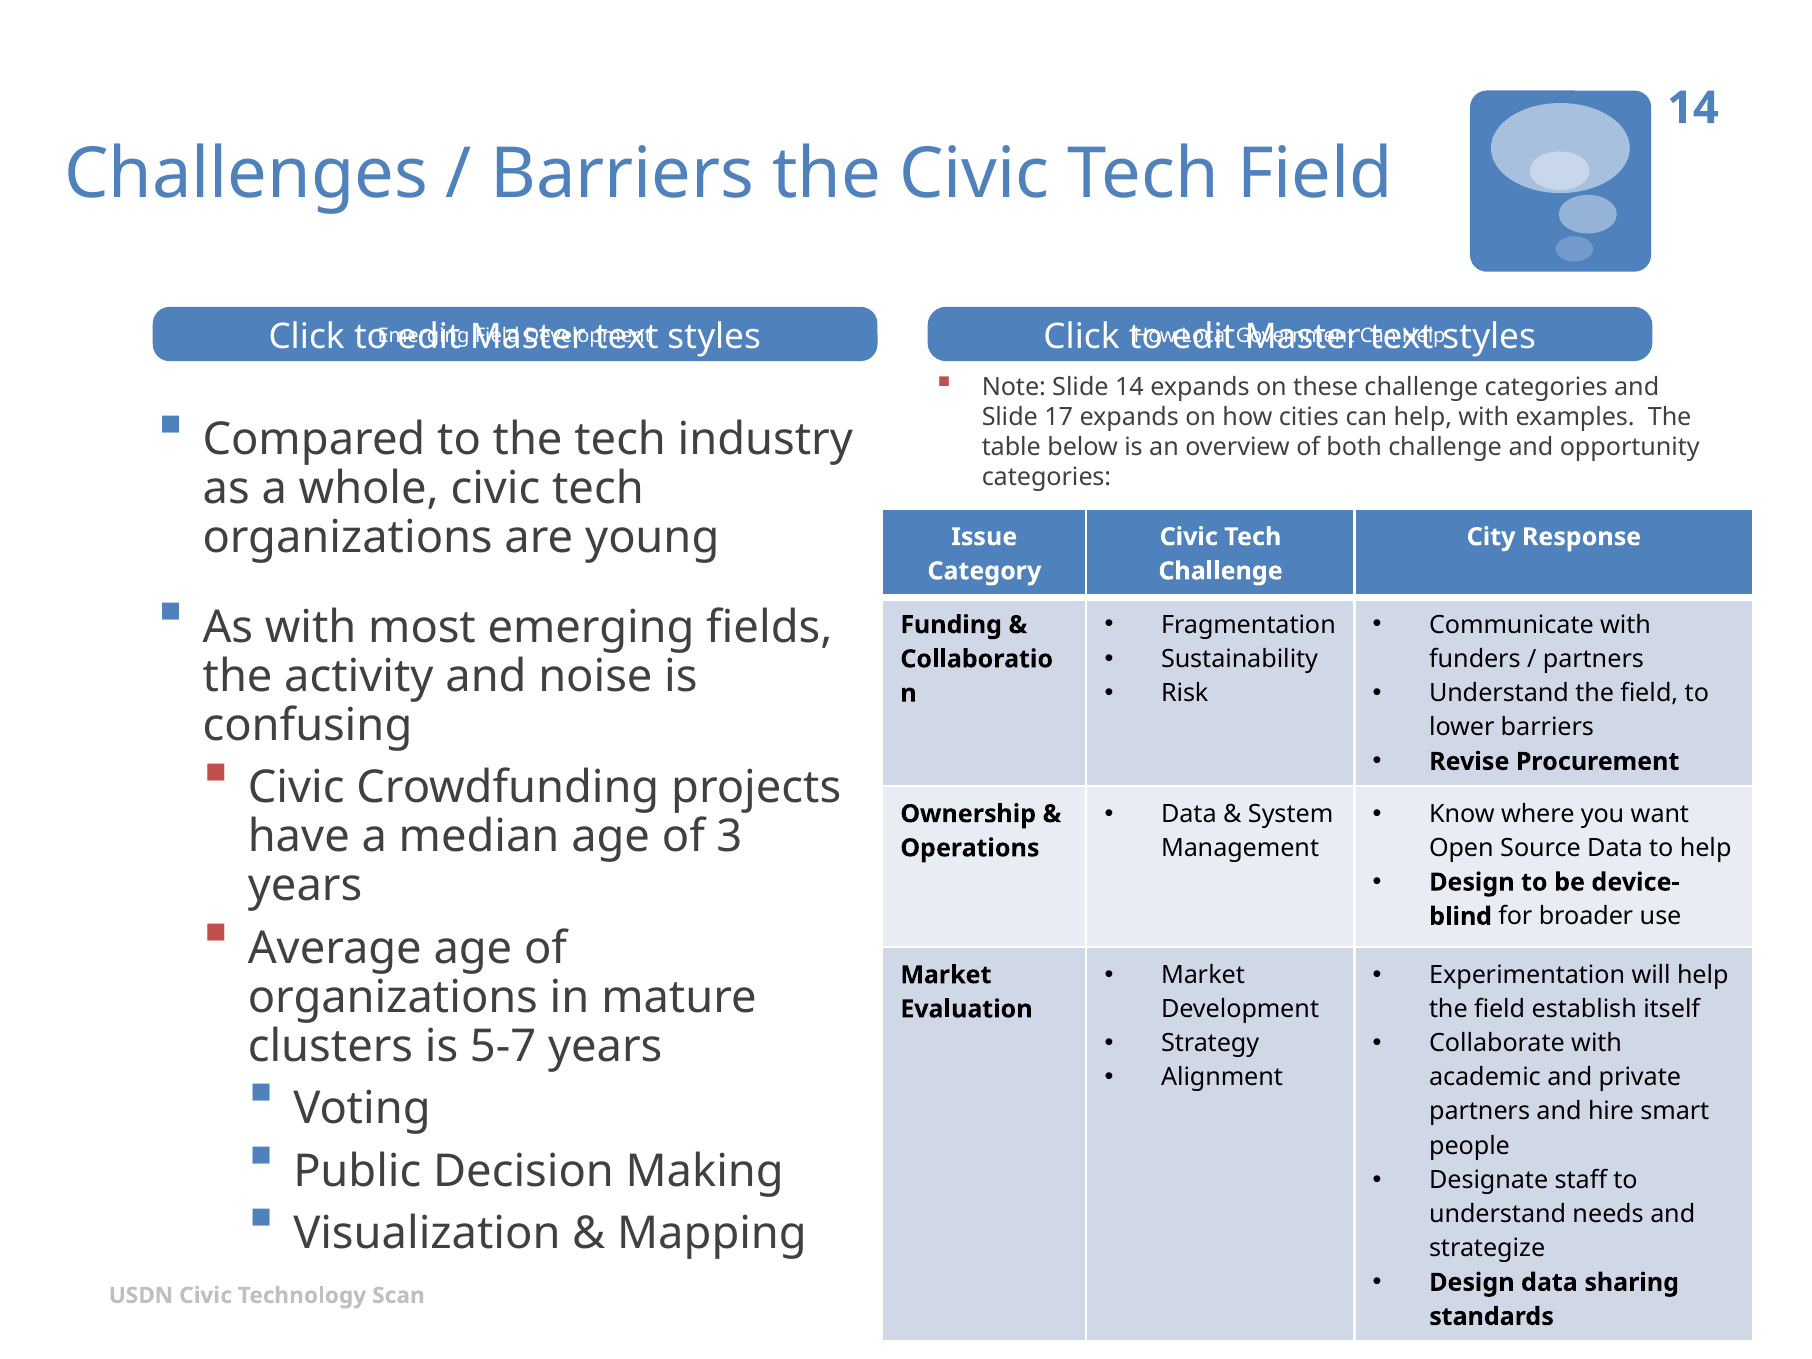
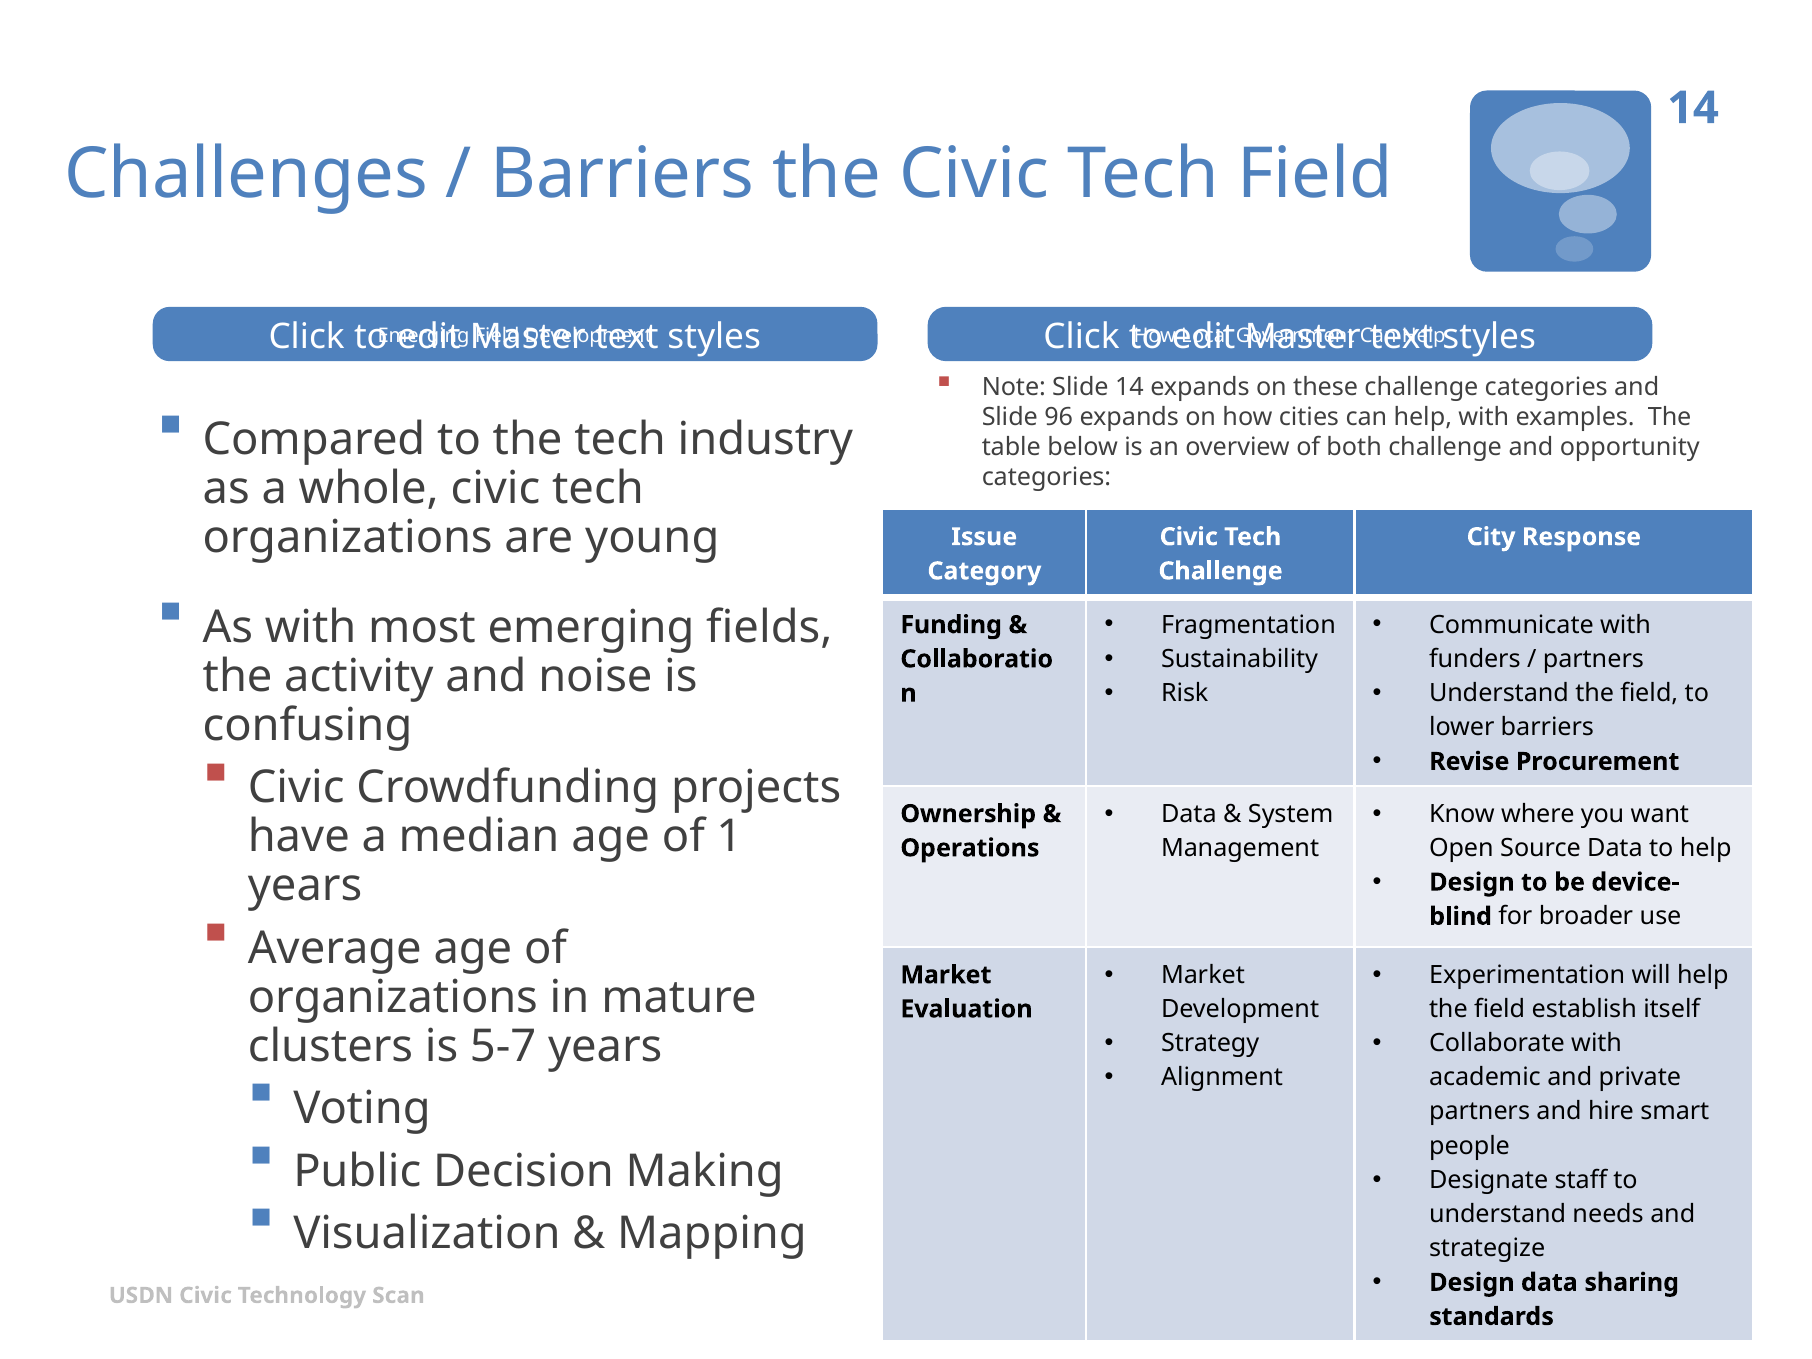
17: 17 -> 96
3: 3 -> 1
